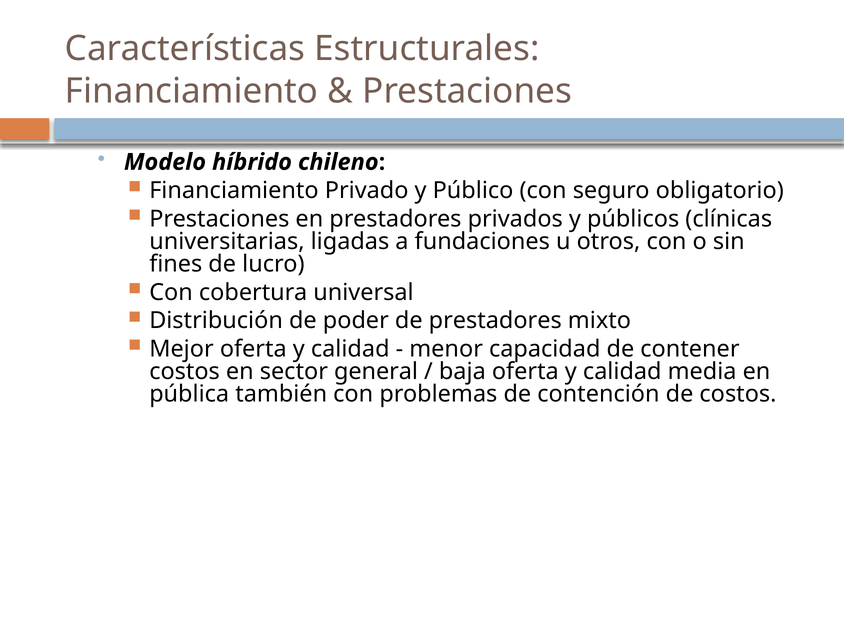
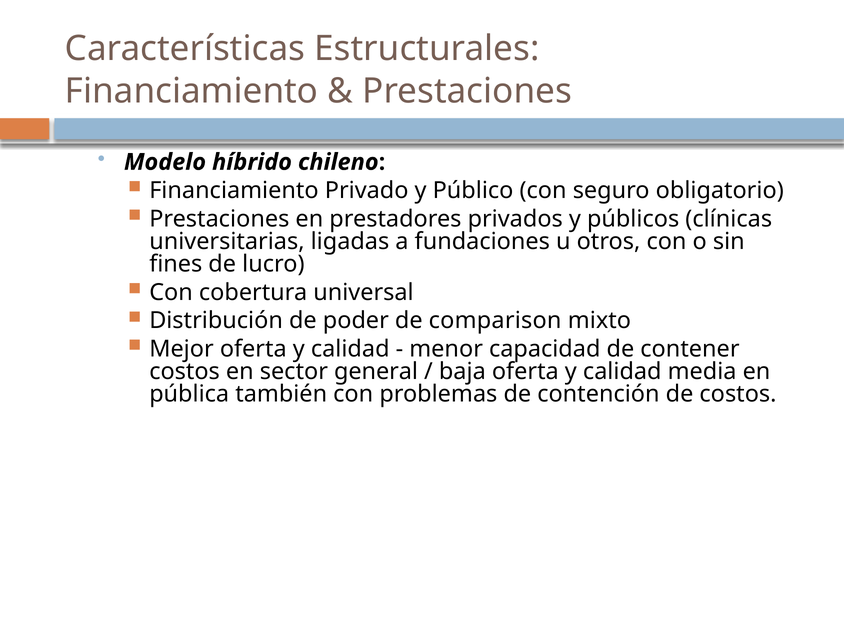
de prestadores: prestadores -> comparison
